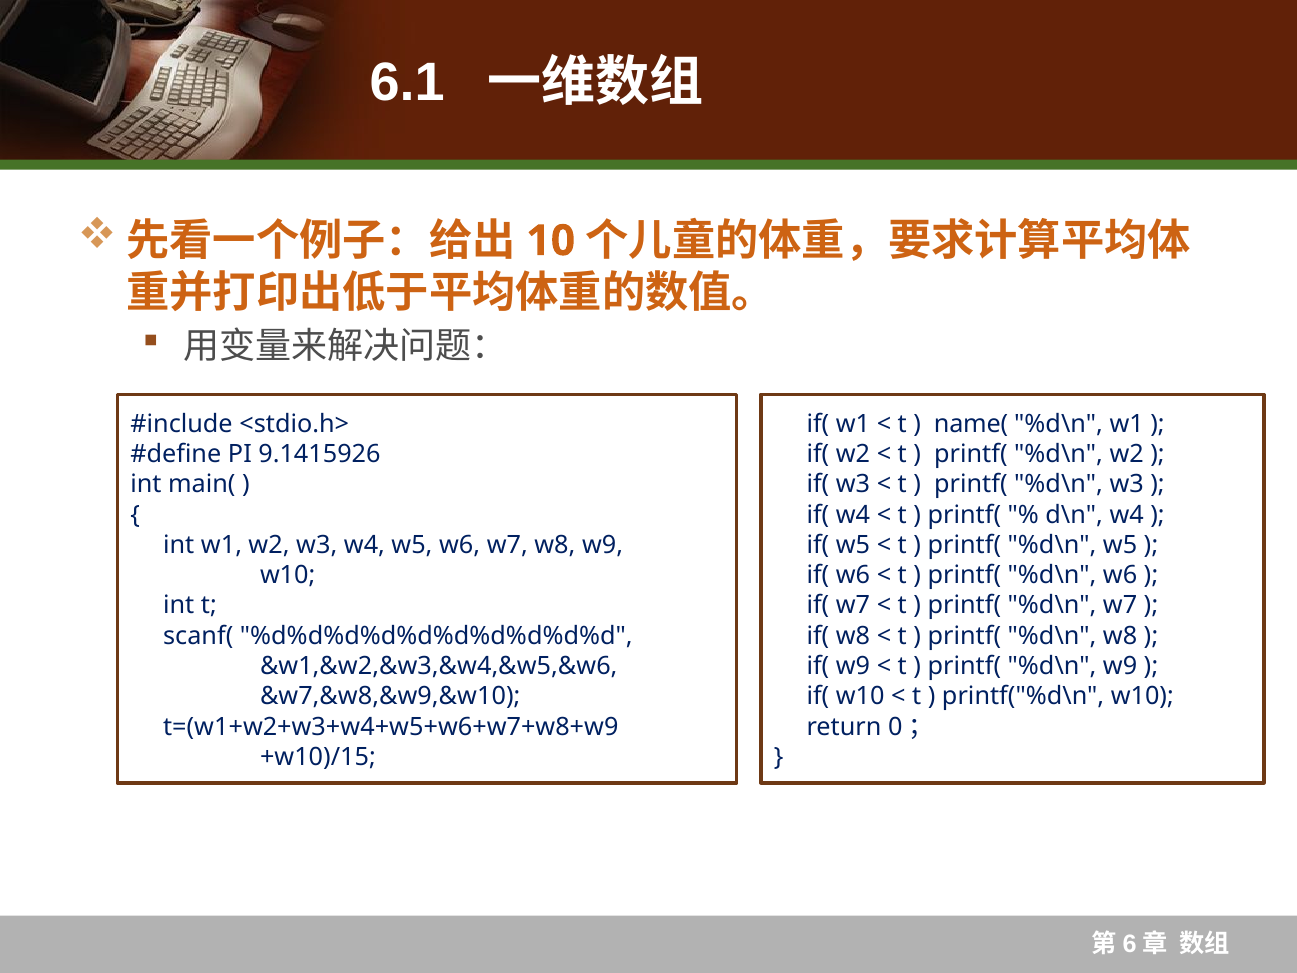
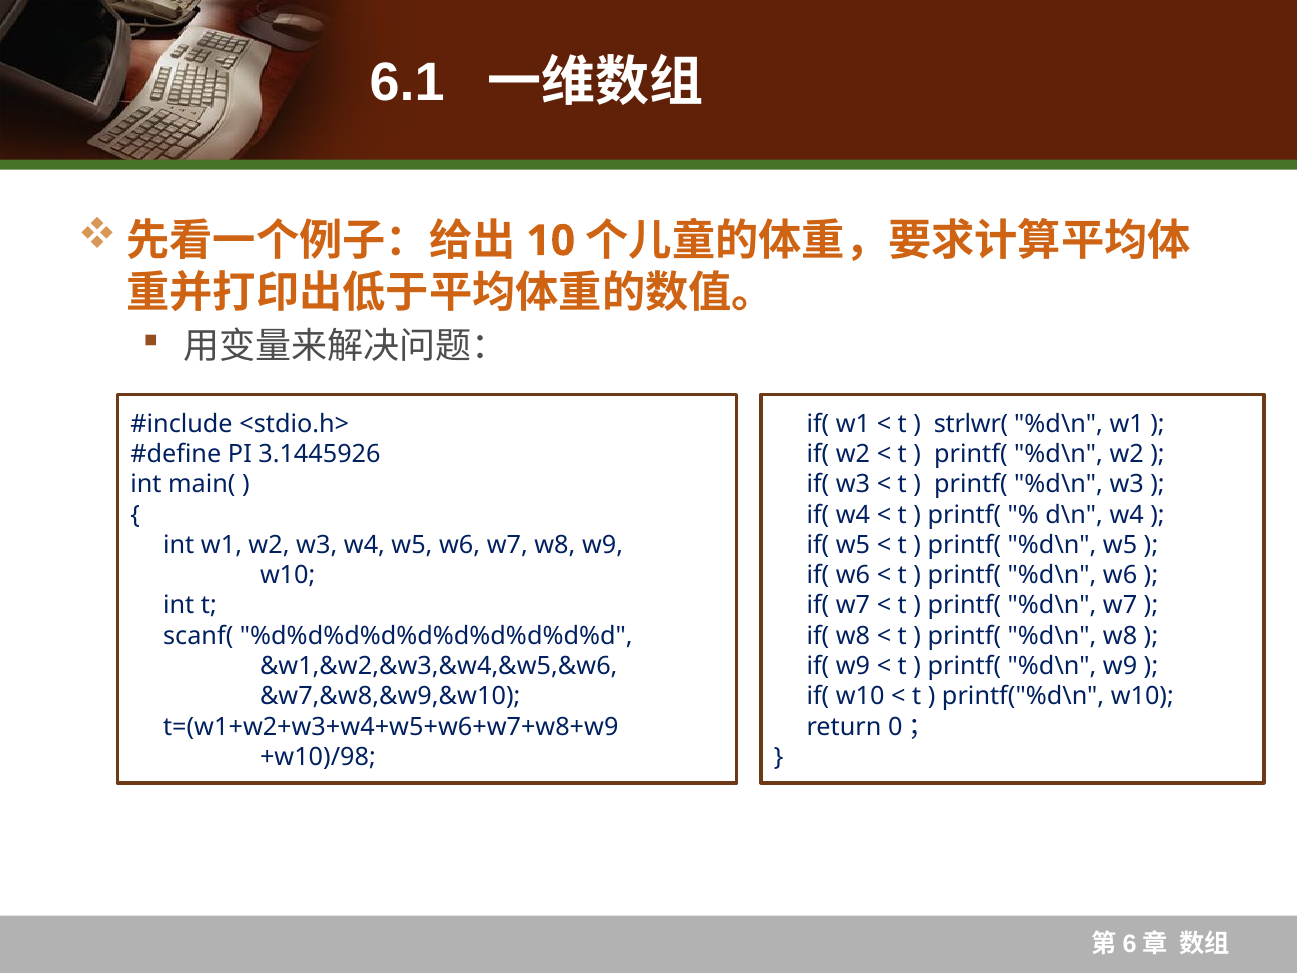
name(: name( -> strlwr(
9.1415926: 9.1415926 -> 3.1445926
+w10)/15: +w10)/15 -> +w10)/98
